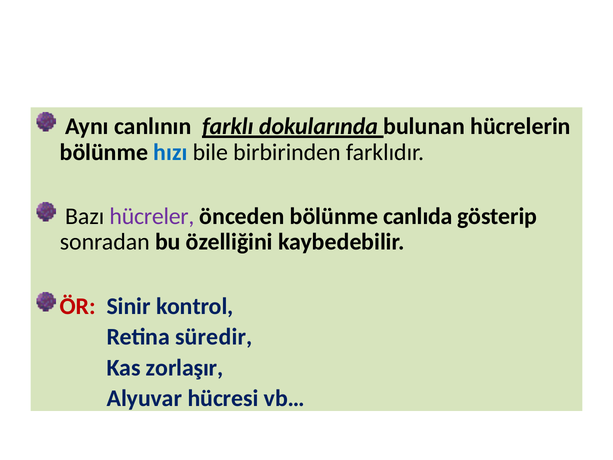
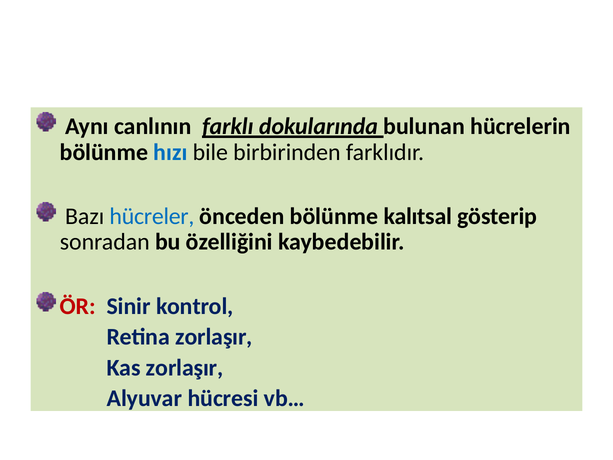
hücreler colour: purple -> blue
canlıda: canlıda -> kalıtsal
Retina süredir: süredir -> zorlaşır
